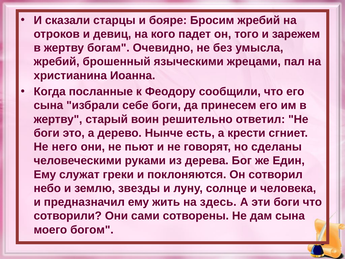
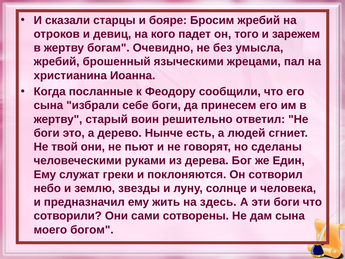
крести: крести -> людей
него: него -> твой
